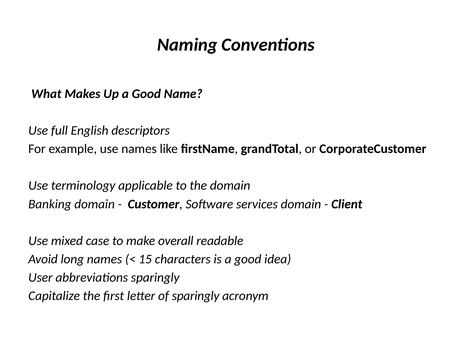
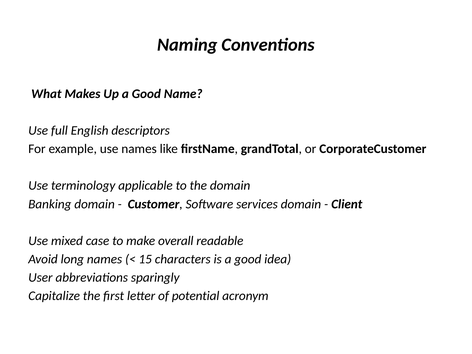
of sparingly: sparingly -> potential
